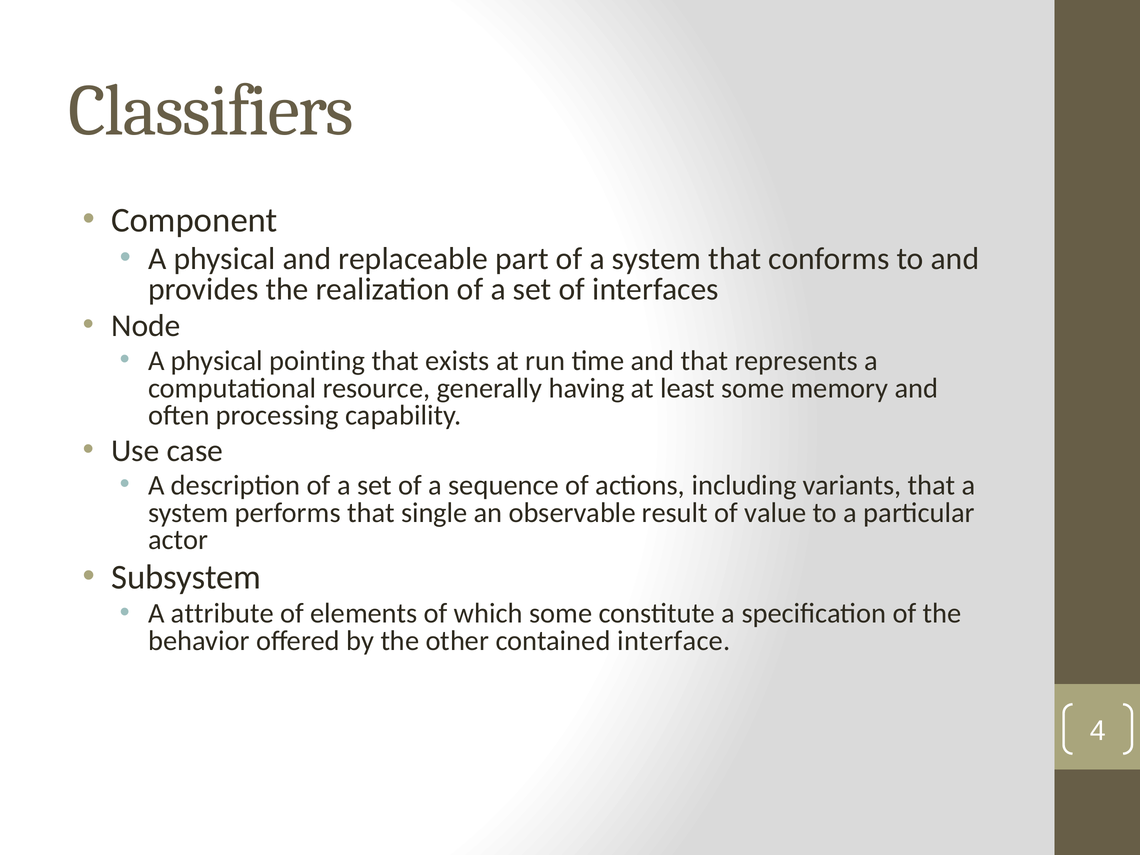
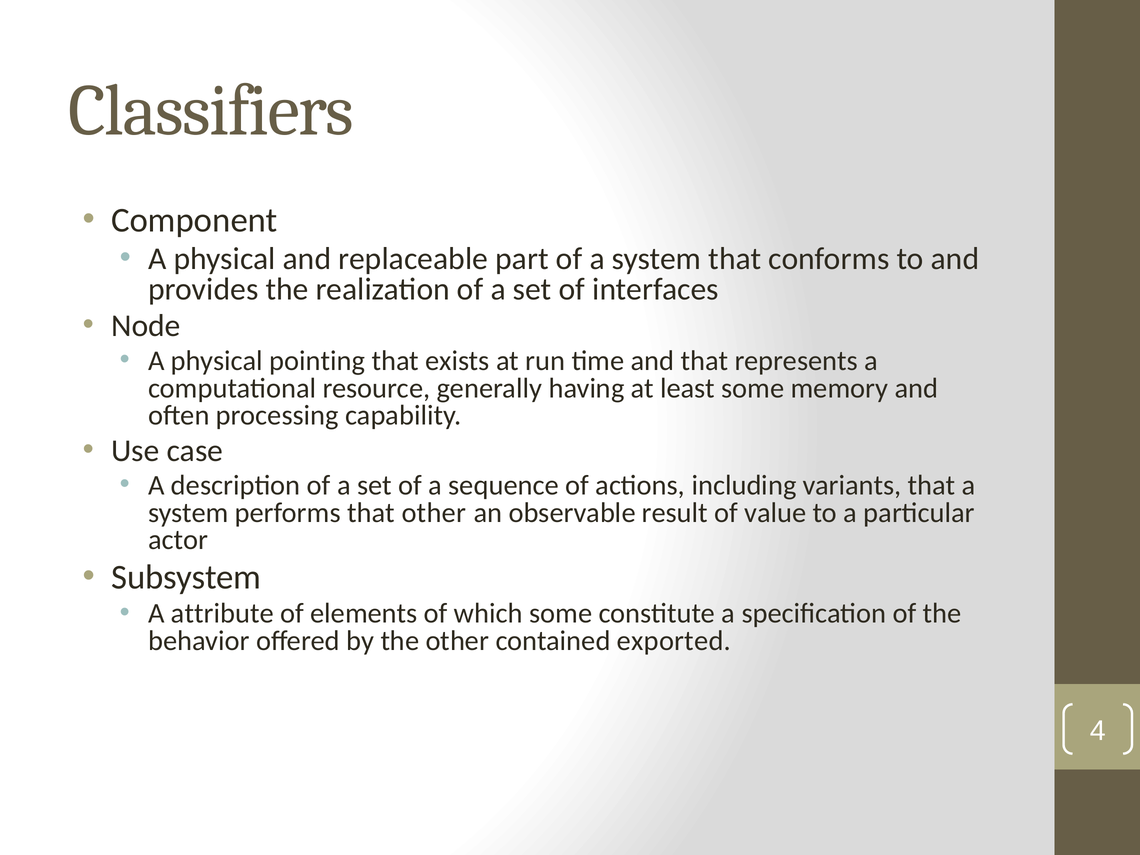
that single: single -> other
interface: interface -> exported
